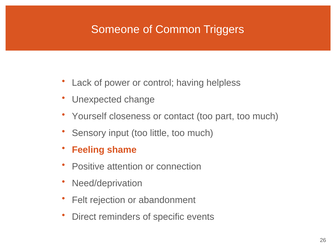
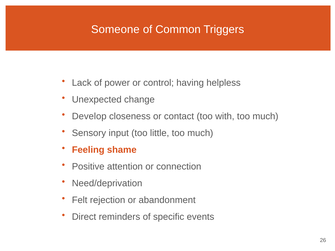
Yourself: Yourself -> Develop
part: part -> with
